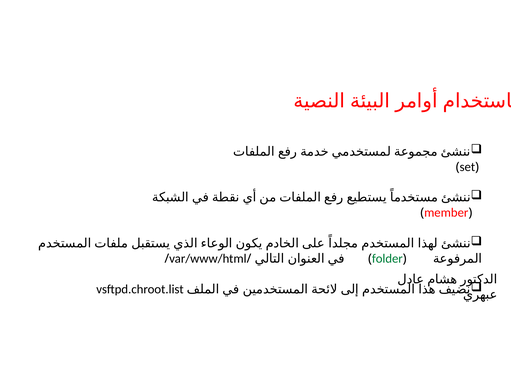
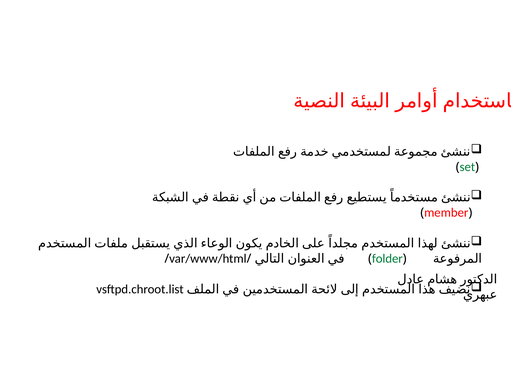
set colour: black -> green
